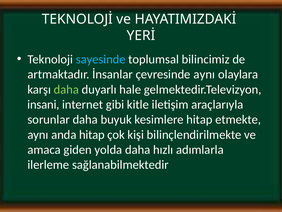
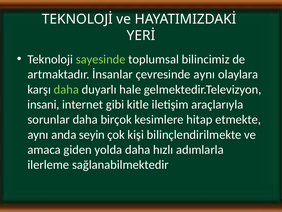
sayesinde colour: light blue -> light green
buyuk: buyuk -> birçok
anda hitap: hitap -> seyin
